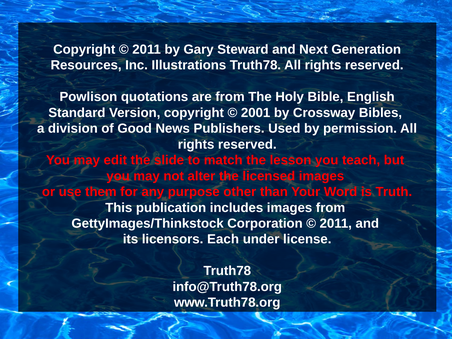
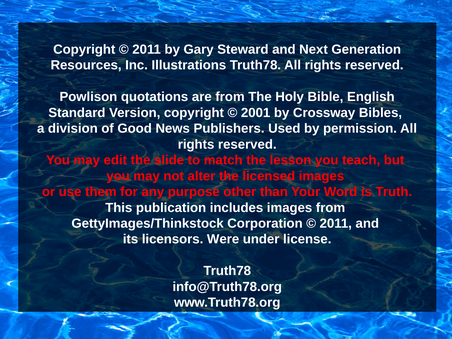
Each: Each -> Were
